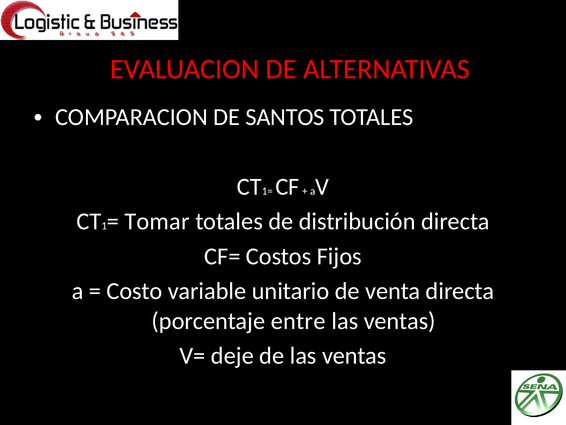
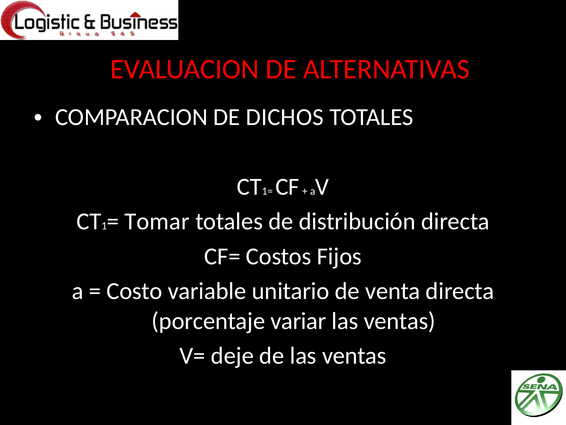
SANTOS: SANTOS -> DICHOS
entre: entre -> variar
